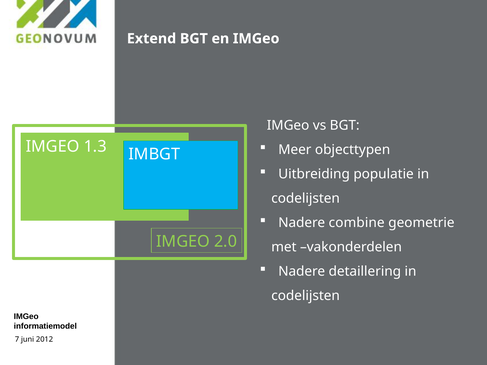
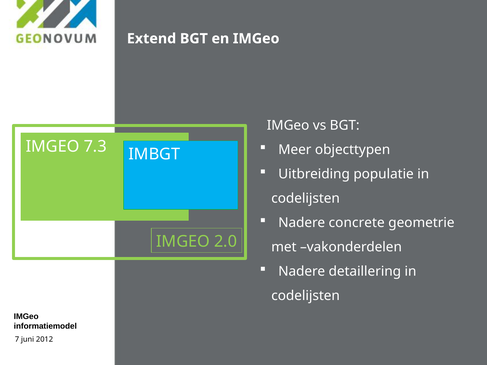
1.3: 1.3 -> 7.3
combine: combine -> concrete
